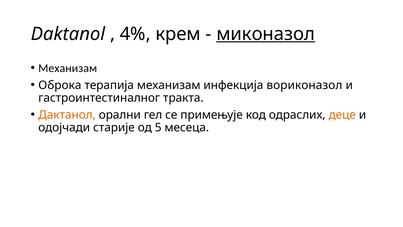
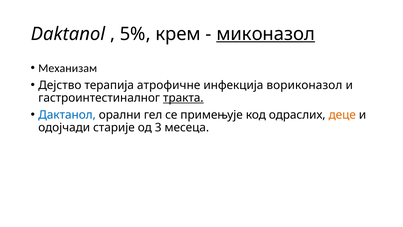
4%: 4% -> 5%
Оброка: Оброка -> Дејство
терапија механизам: механизам -> атрофичне
тракта underline: none -> present
Дактанол colour: orange -> blue
5: 5 -> 3
